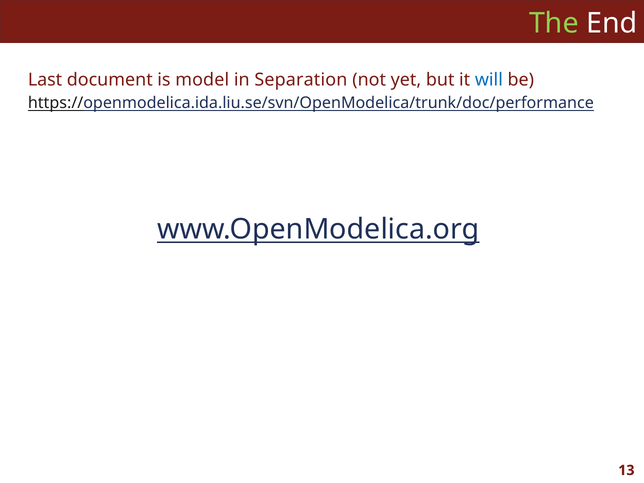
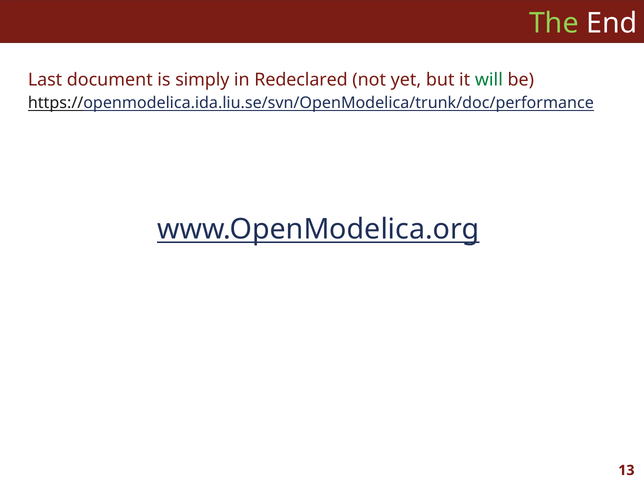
model: model -> simply
Separation: Separation -> Redeclared
will colour: blue -> green
